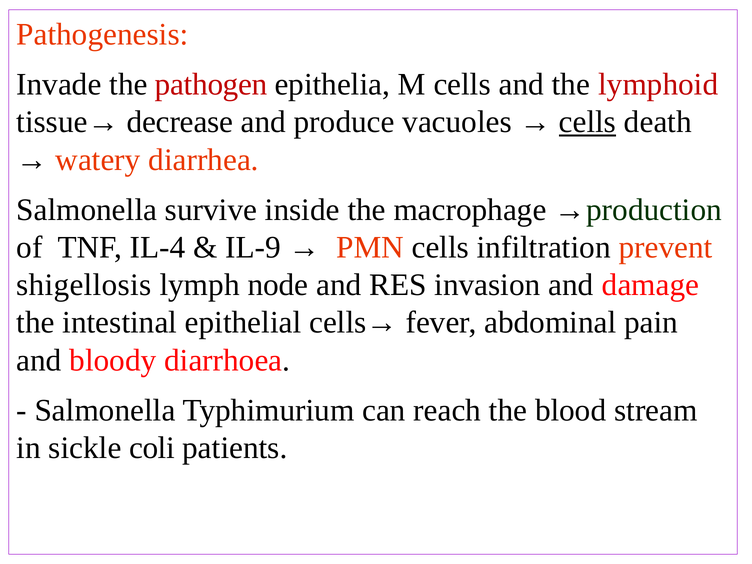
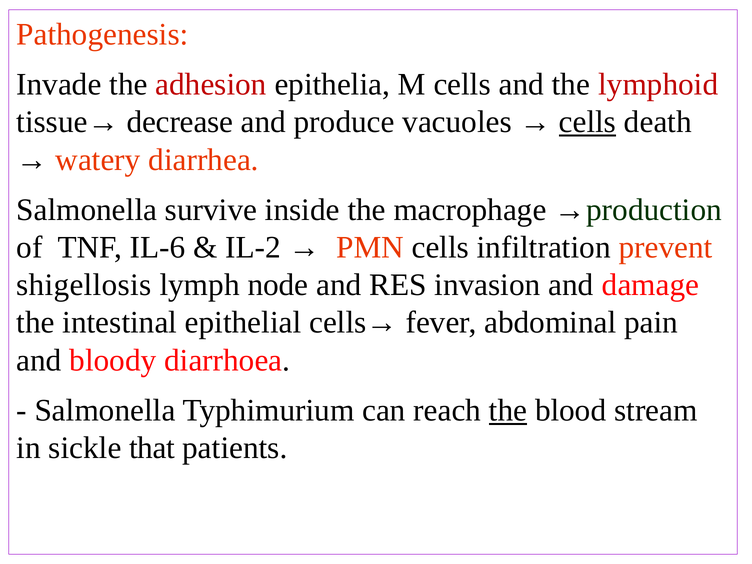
pathogen: pathogen -> adhesion
IL-4: IL-4 -> IL-6
IL-9: IL-9 -> IL-2
the at (508, 410) underline: none -> present
coli: coli -> that
